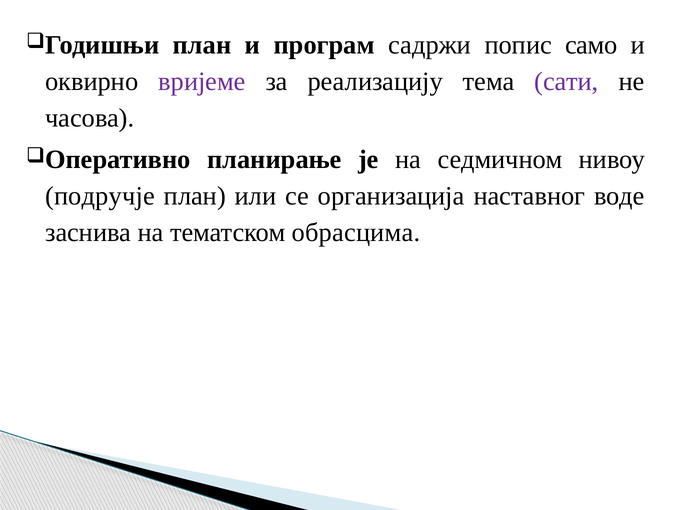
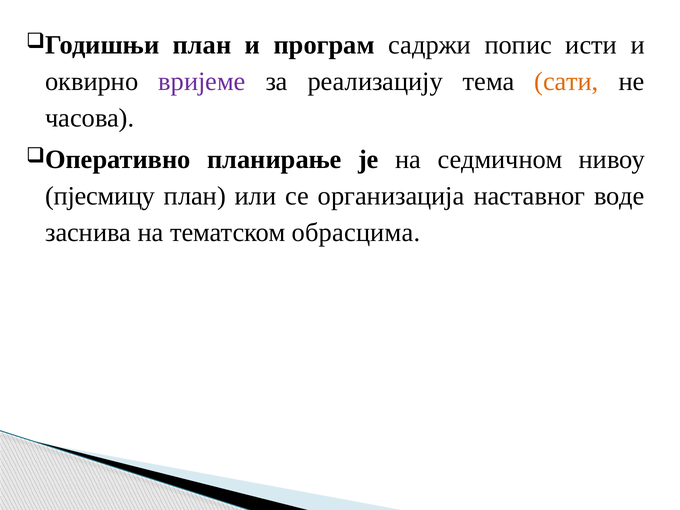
само: само -> исти
сати colour: purple -> orange
подручје: подручје -> пјесмицу
